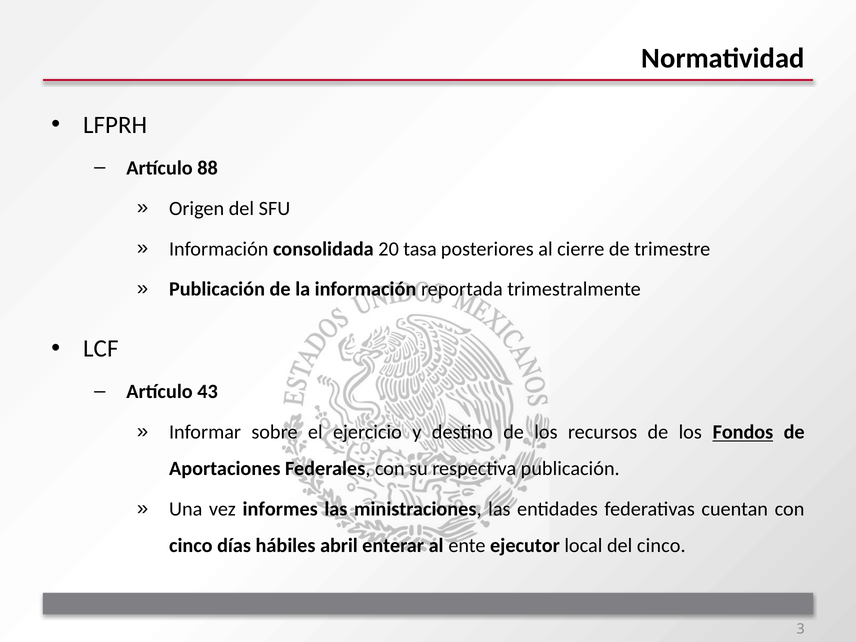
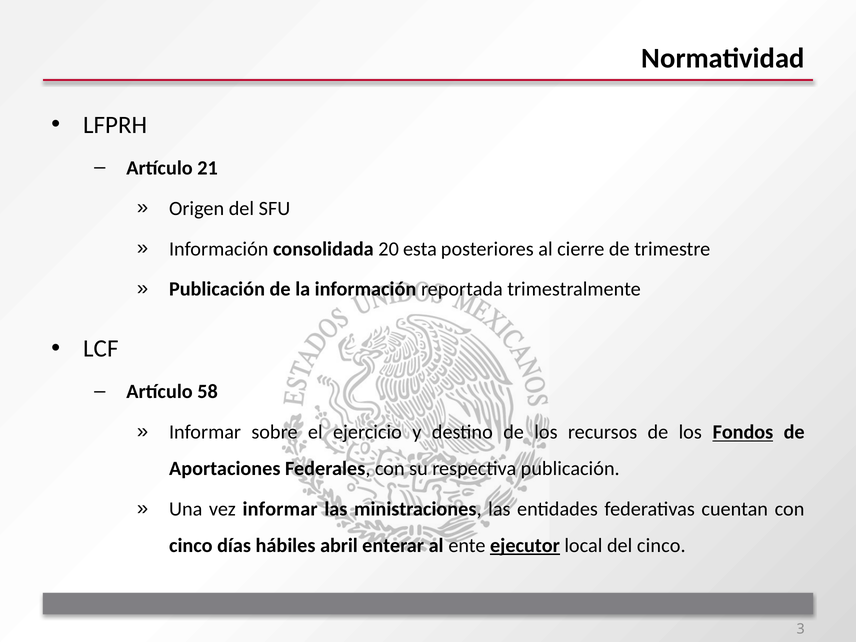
88: 88 -> 21
tasa: tasa -> esta
43: 43 -> 58
vez informes: informes -> informar
ejecutor underline: none -> present
